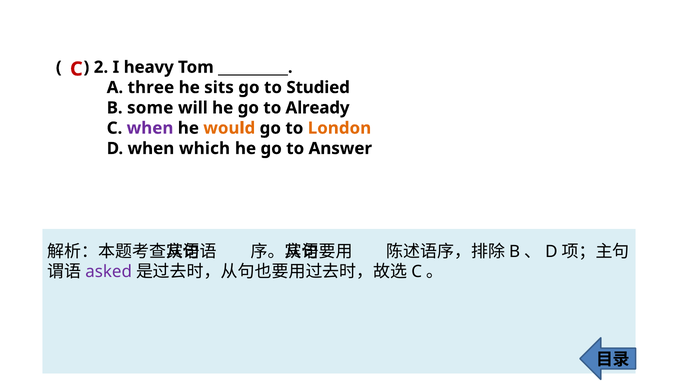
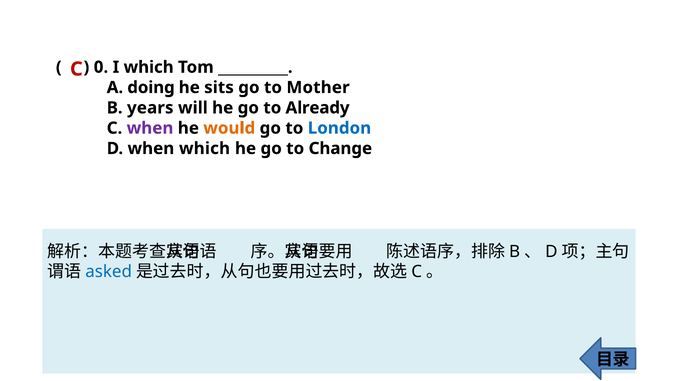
2: 2 -> 0
I heavy: heavy -> which
three: three -> doing
Studied: Studied -> Mother
some: some -> years
London colour: orange -> blue
Answer: Answer -> Change
asked colour: purple -> blue
